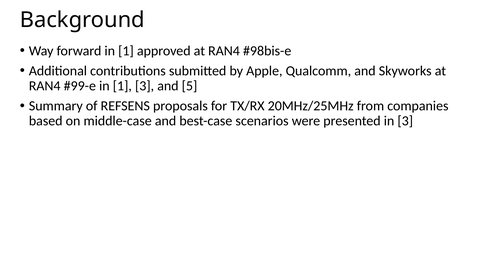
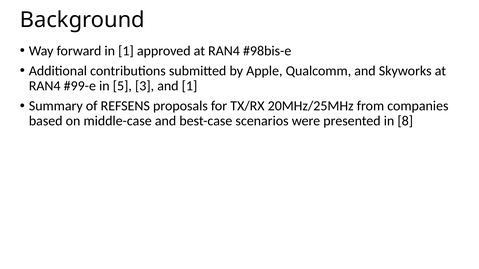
1 at (122, 86): 1 -> 5
and 5: 5 -> 1
in 3: 3 -> 8
